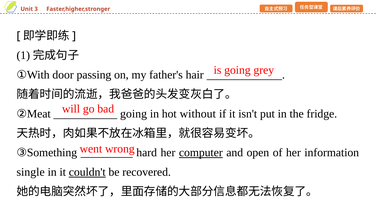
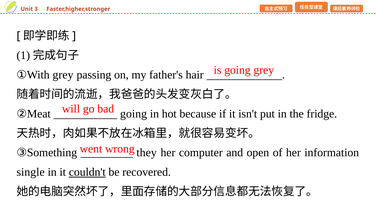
①With door: door -> grey
without: without -> because
hard: hard -> they
computer underline: present -> none
